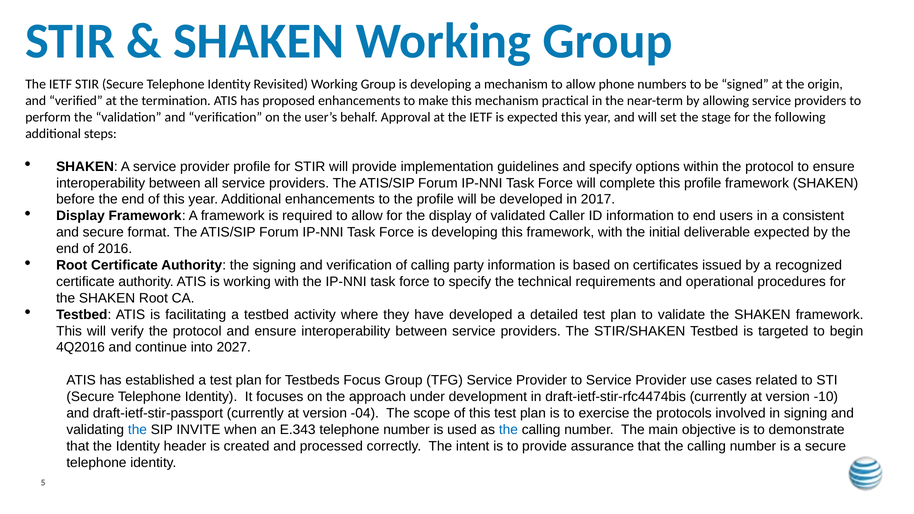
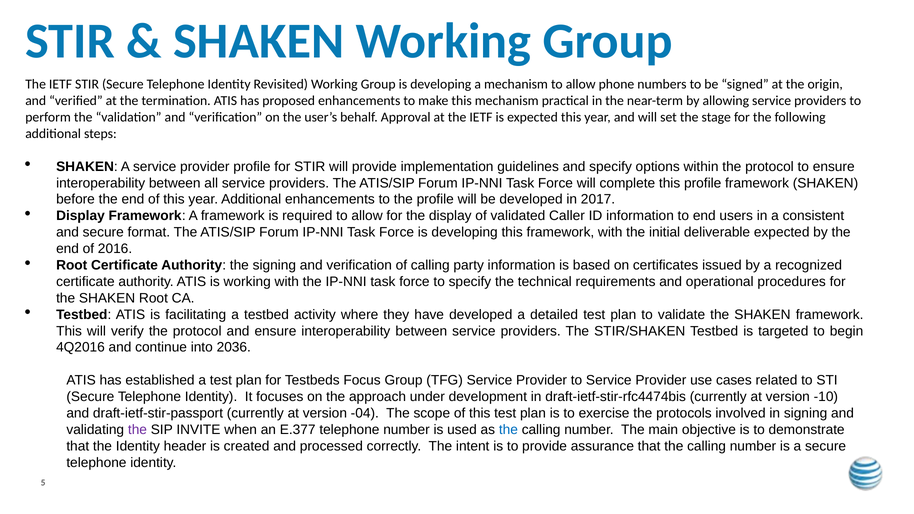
2027: 2027 -> 2036
the at (137, 430) colour: blue -> purple
E.343: E.343 -> E.377
